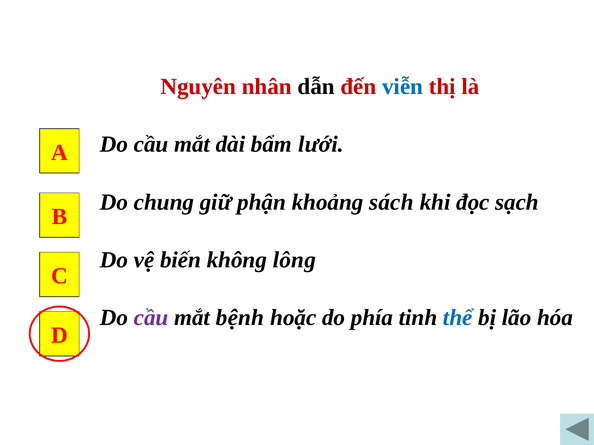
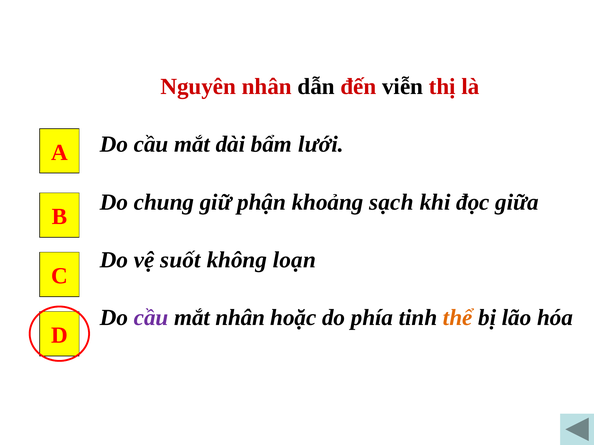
viễn colour: blue -> black
sách: sách -> sạch
sạch: sạch -> giữa
biến: biến -> suốt
lông: lông -> loạn
mắt bệnh: bệnh -> nhân
thể colour: blue -> orange
